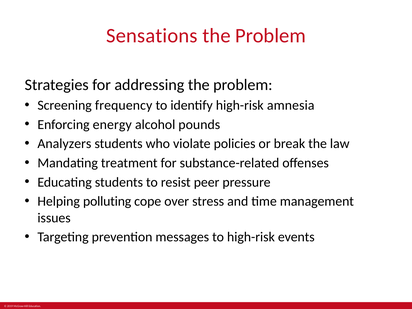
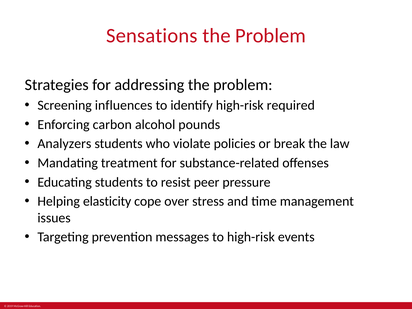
frequency: frequency -> influences
amnesia: amnesia -> required
energy: energy -> carbon
polluting: polluting -> elasticity
